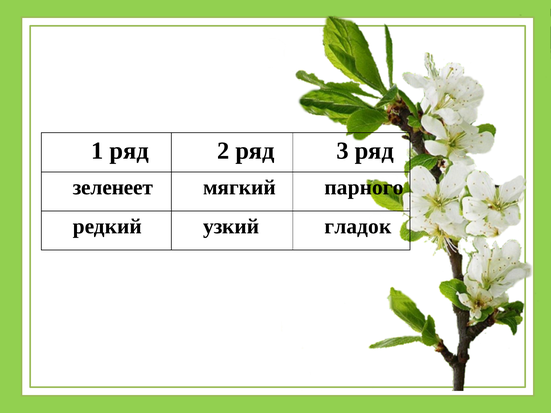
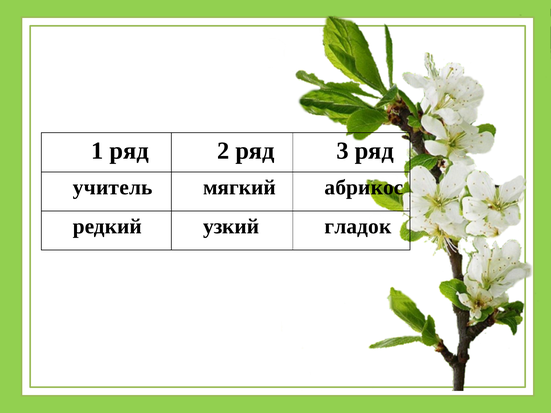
зеленеет: зеленеет -> учитель
парного: парного -> абрикос
